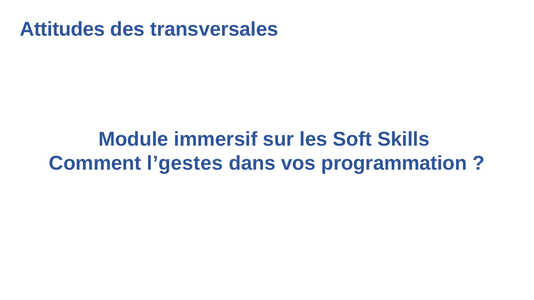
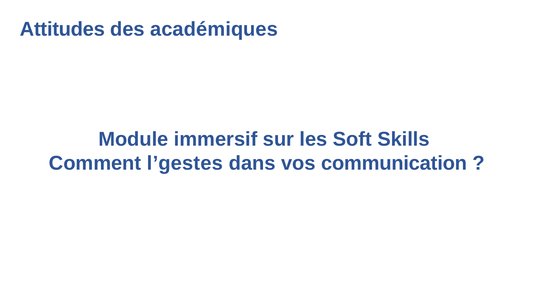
transversales: transversales -> académiques
programmation: programmation -> communication
